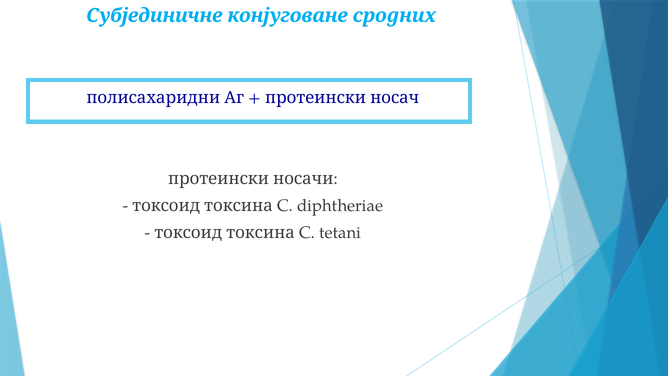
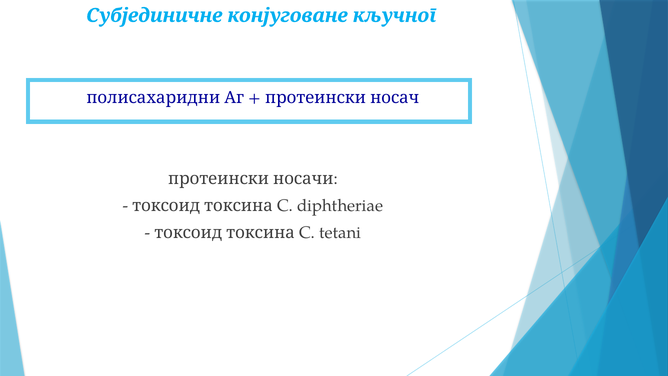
сродних: сродних -> кључног
